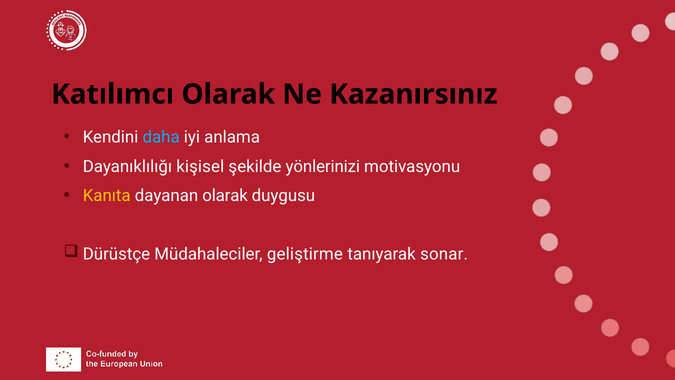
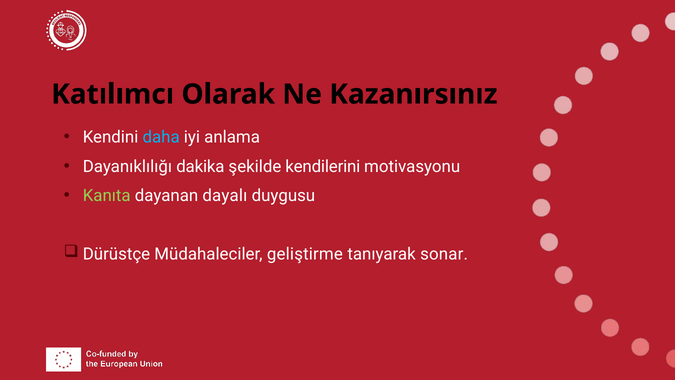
kişisel: kişisel -> dakika
yönlerinizi: yönlerinizi -> kendilerini
Kanıta colour: yellow -> light green
dayanan olarak: olarak -> dayalı
